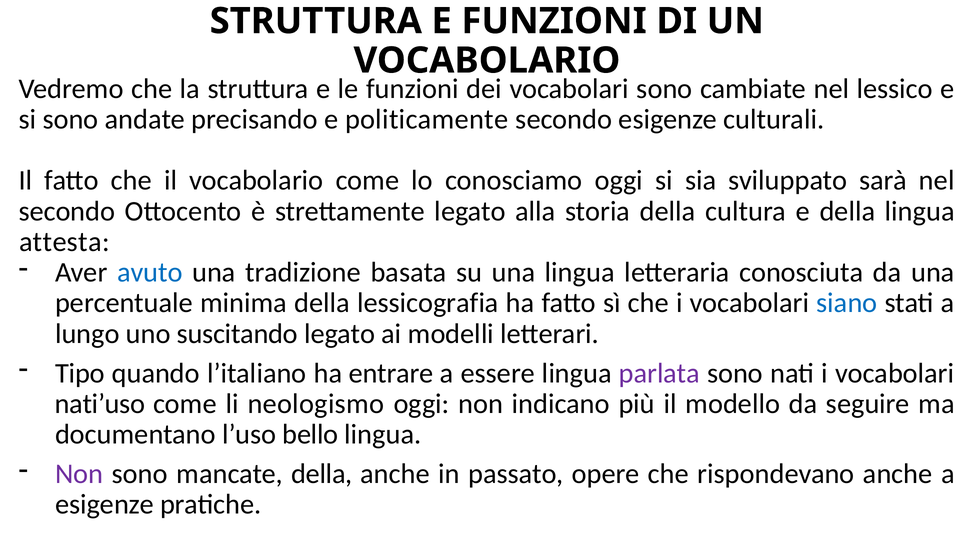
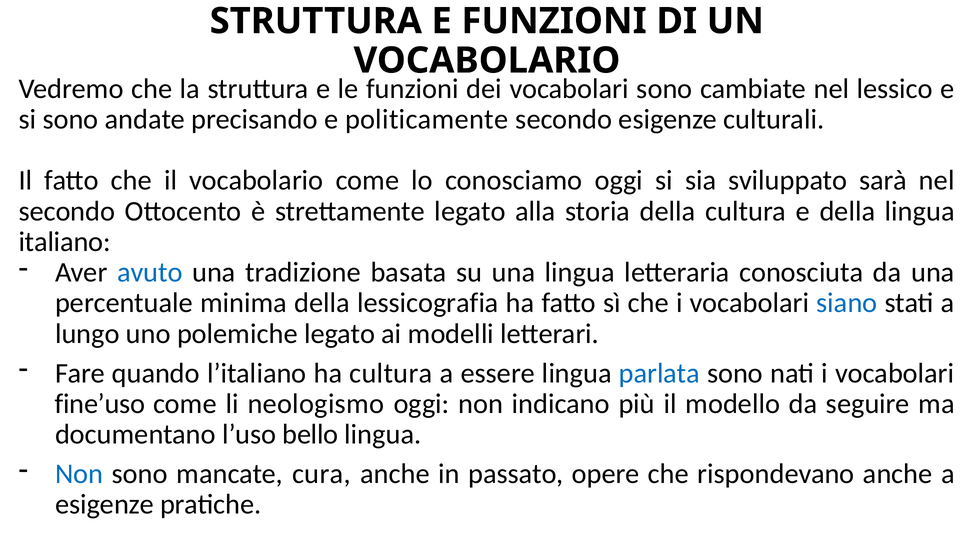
attesta: attesta -> italiano
suscitando: suscitando -> polemiche
Tipo: Tipo -> Fare
ha entrare: entrare -> cultura
parlata colour: purple -> blue
nati’uso: nati’uso -> fine’uso
Non at (79, 474) colour: purple -> blue
mancate della: della -> cura
